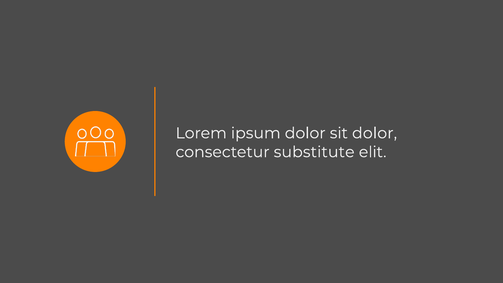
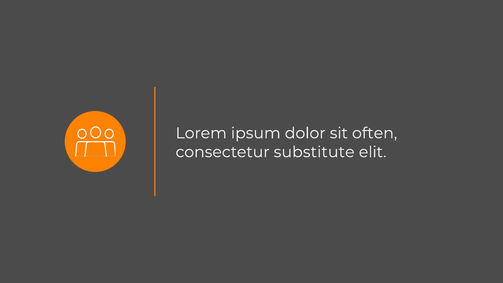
sit dolor: dolor -> often
